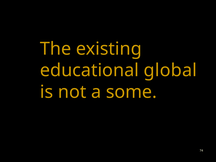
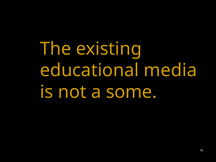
global: global -> media
